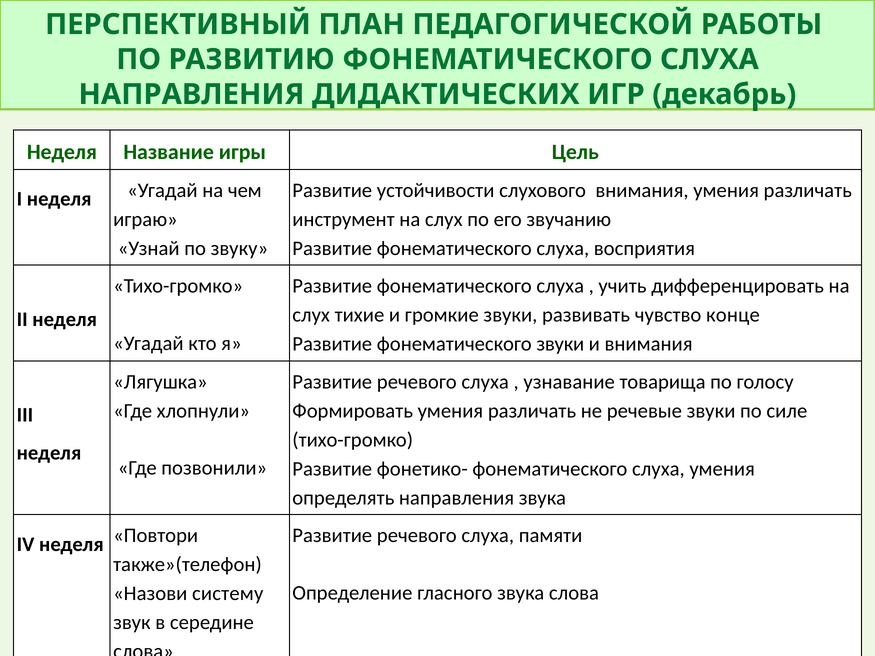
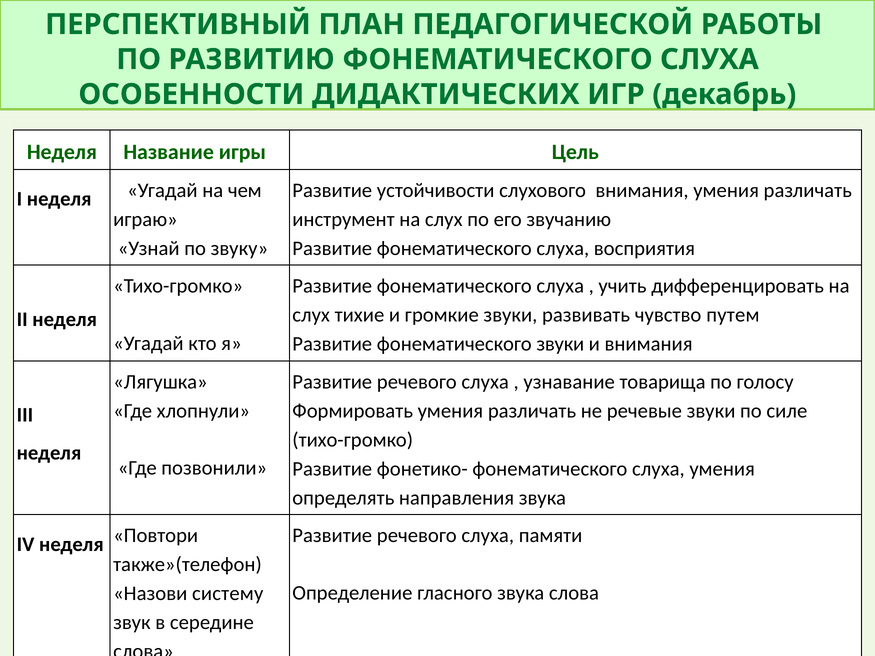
НАПРАВЛЕНИЯ at (191, 94): НАПРАВЛЕНИЯ -> ОСОБЕННОСТИ
конце: конце -> путем
